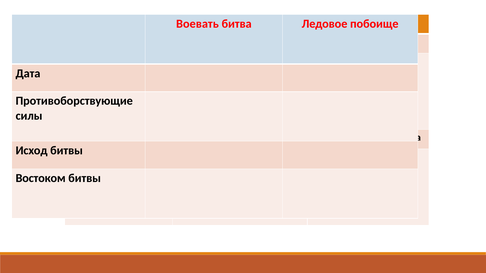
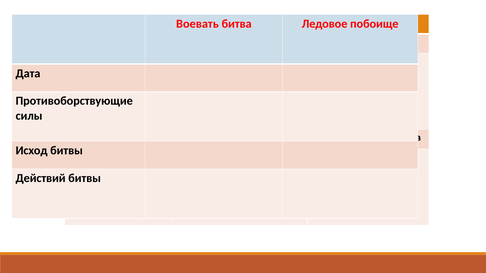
Востоком: Востоком -> Действий
